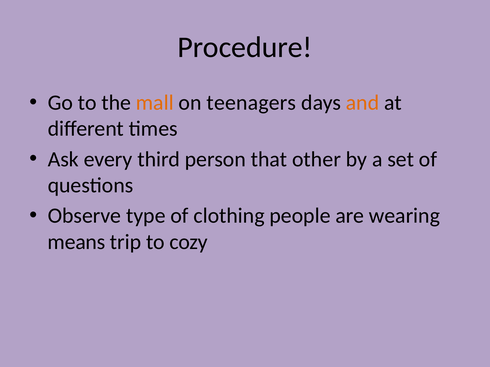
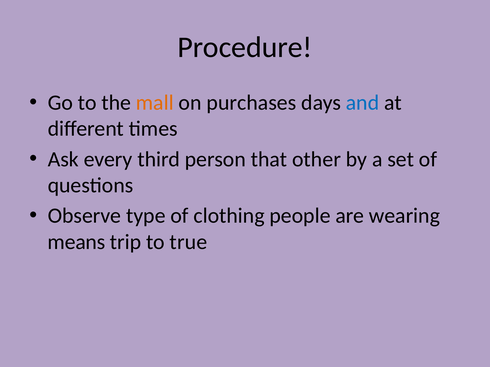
teenagers: teenagers -> purchases
and colour: orange -> blue
cozy: cozy -> true
